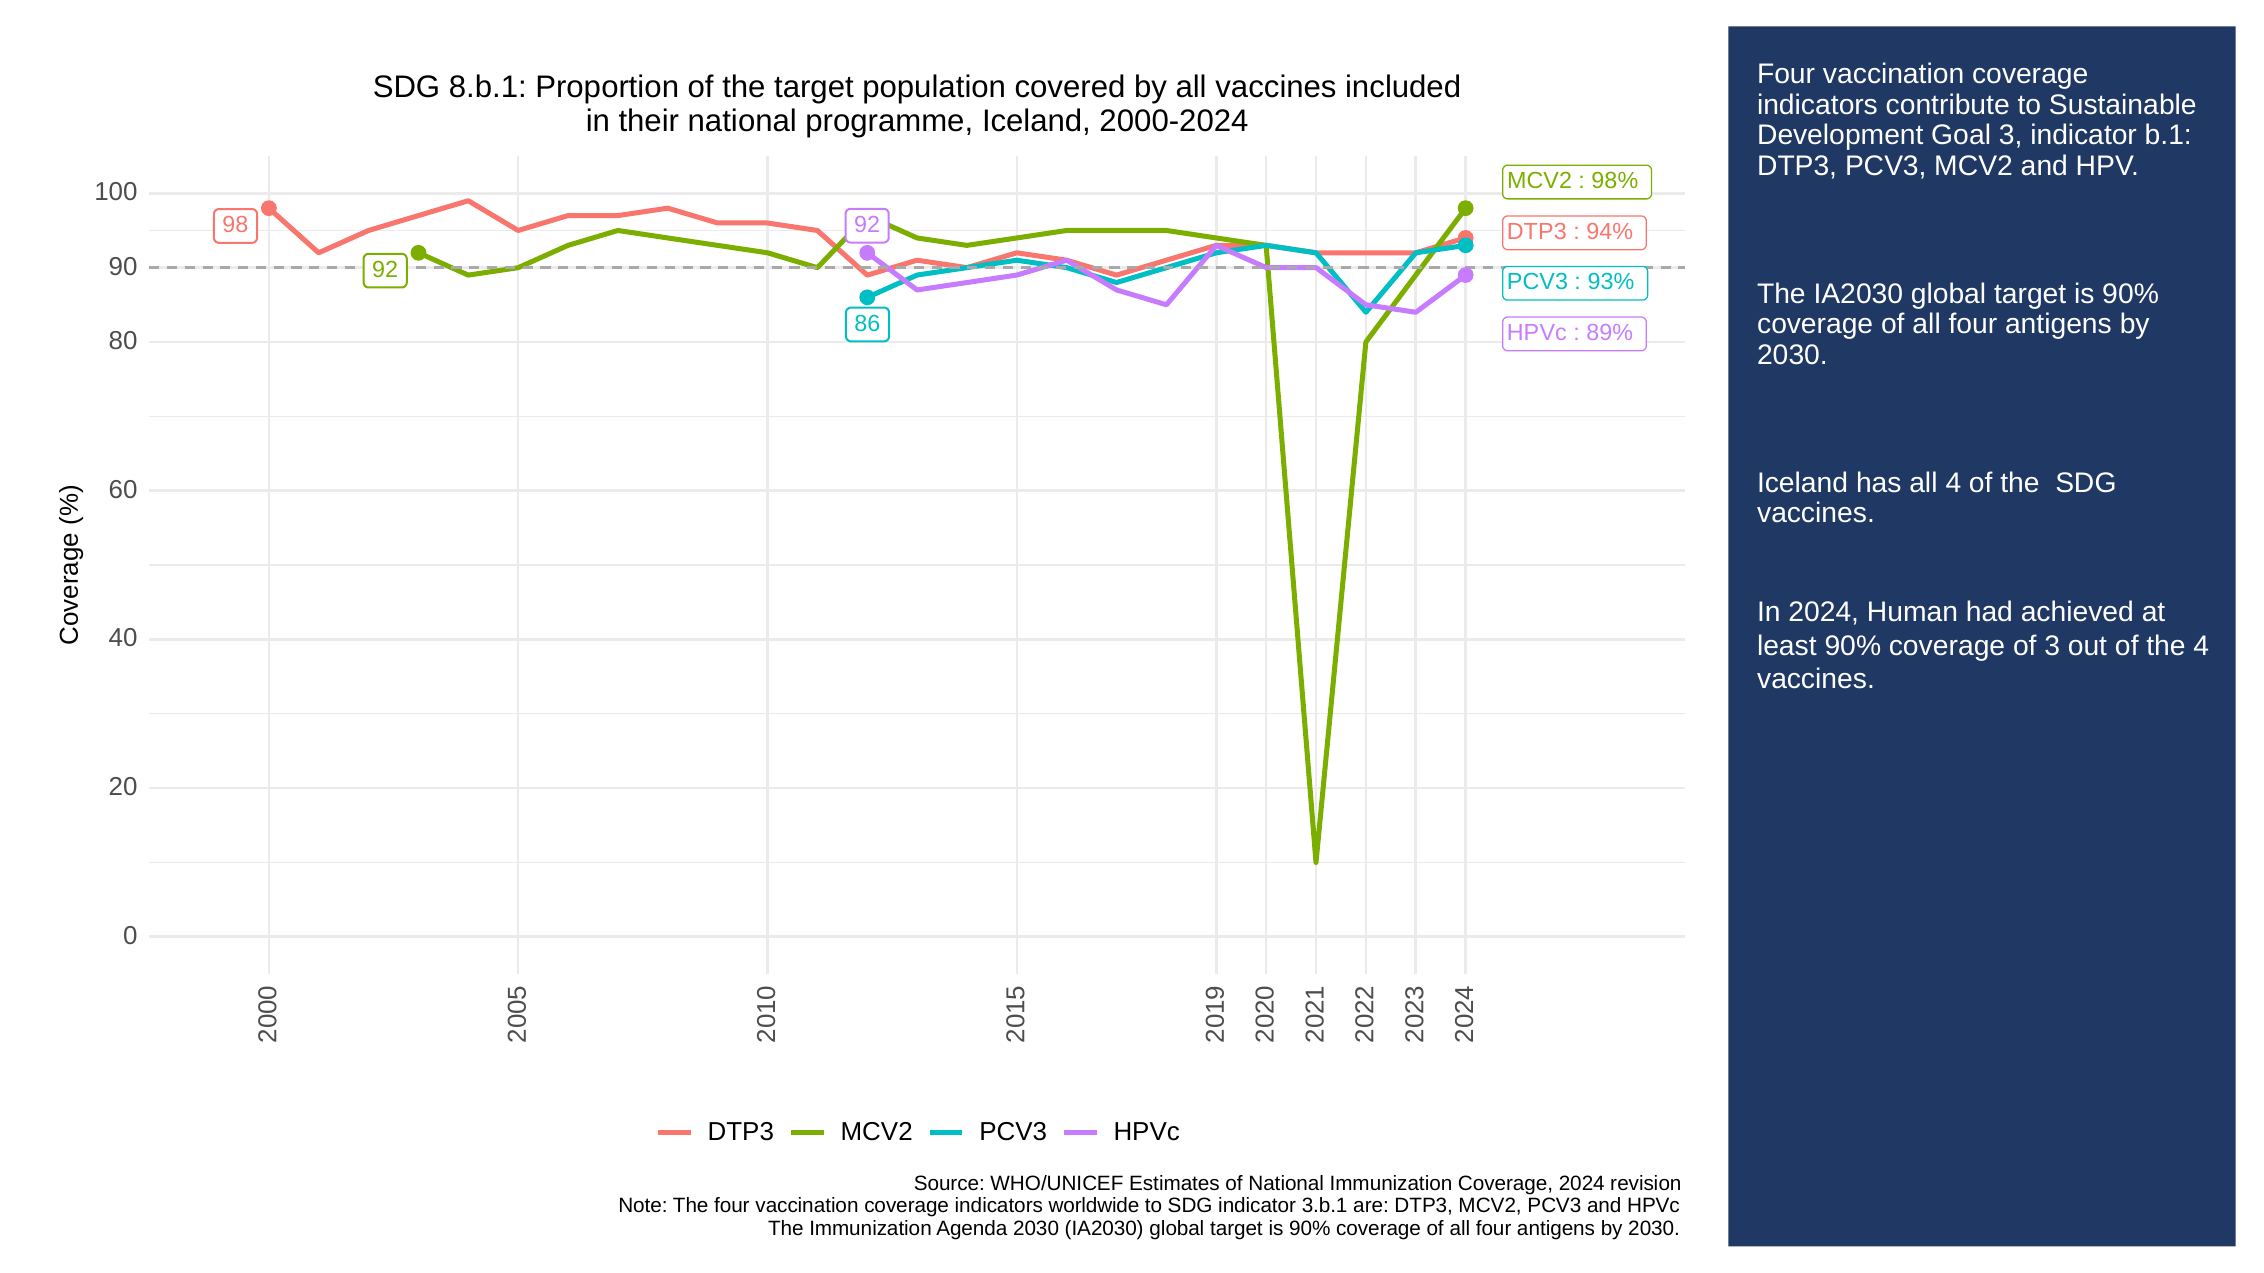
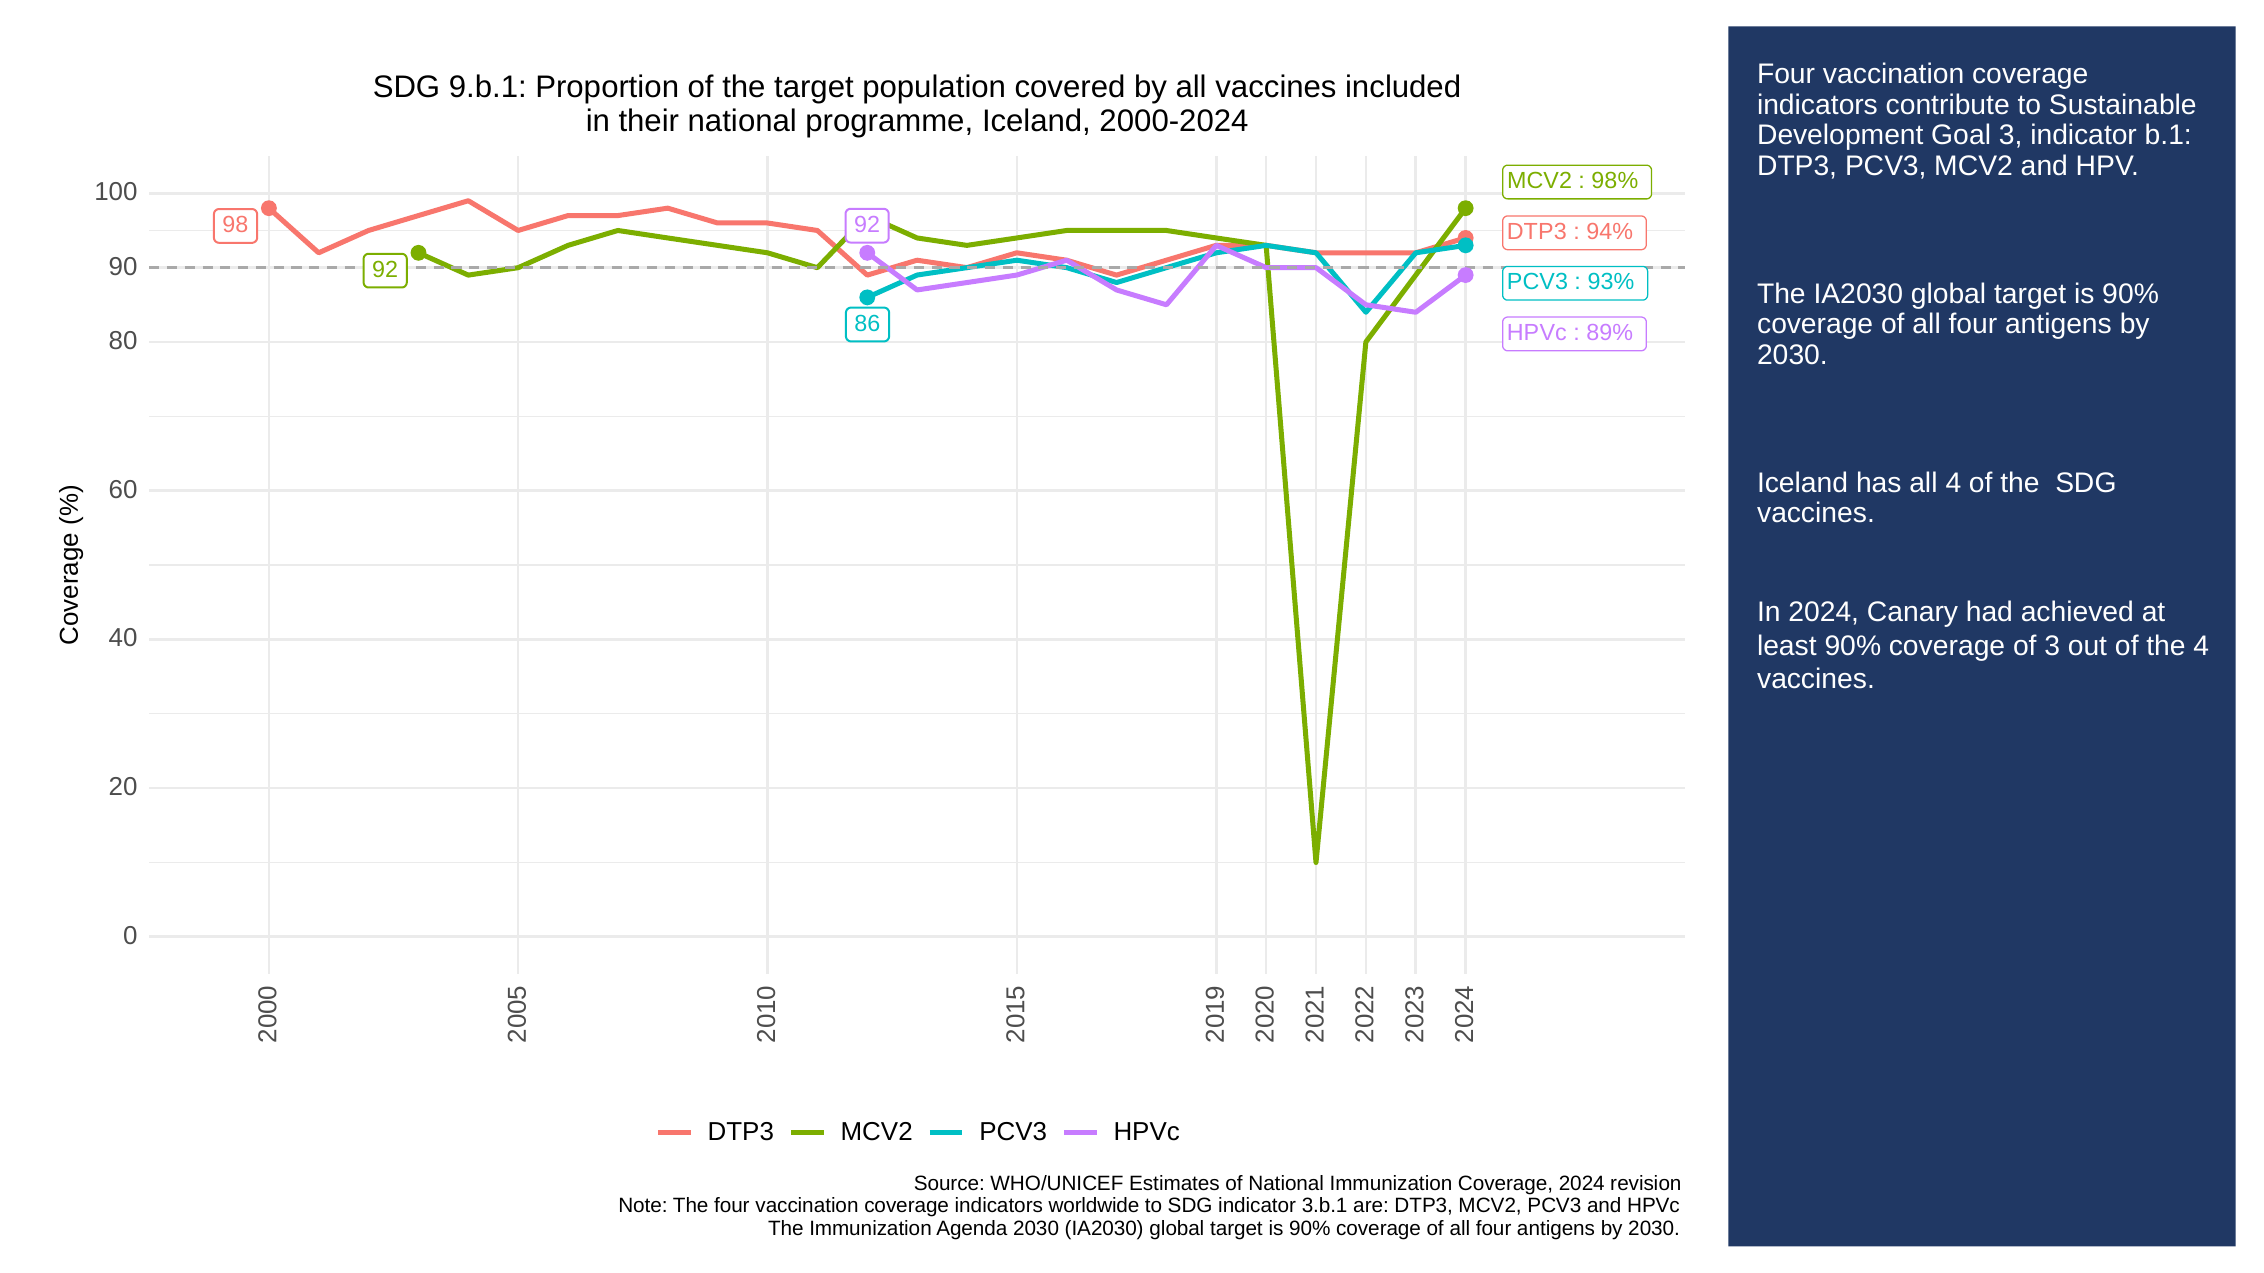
8.b.1: 8.b.1 -> 9.b.1
Human: Human -> Canary
